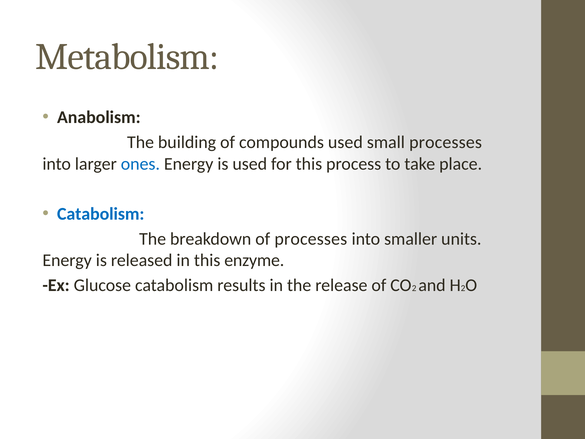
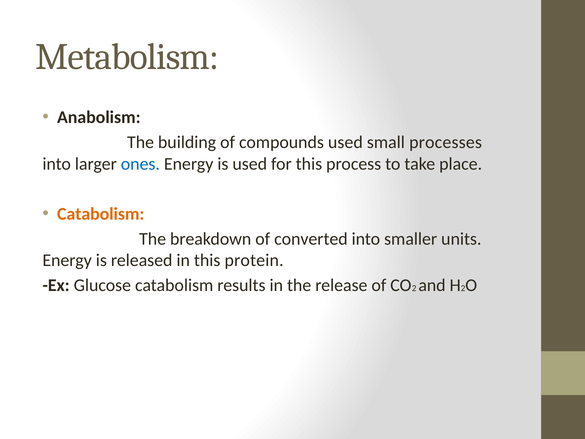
Catabolism at (101, 214) colour: blue -> orange
of processes: processes -> converted
enzyme: enzyme -> protein
